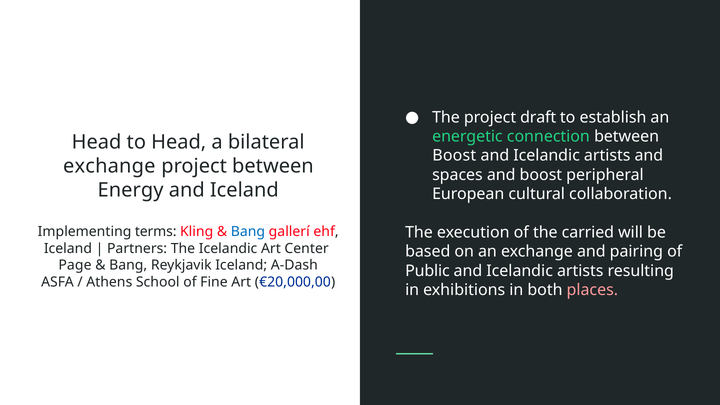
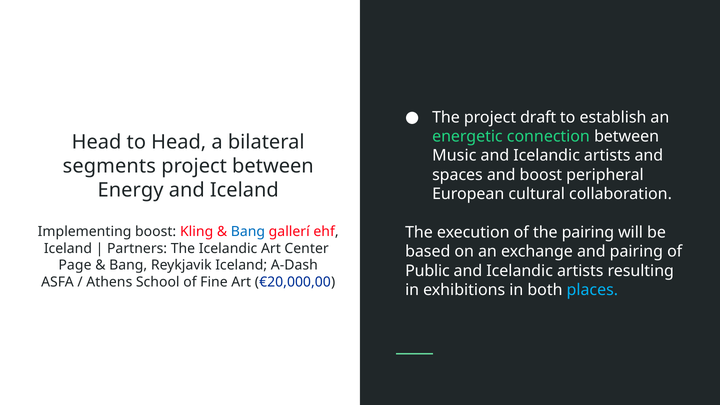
Boost at (454, 156): Boost -> Music
exchange at (109, 166): exchange -> segments
Implementing terms: terms -> boost
the carried: carried -> pairing
places colour: pink -> light blue
